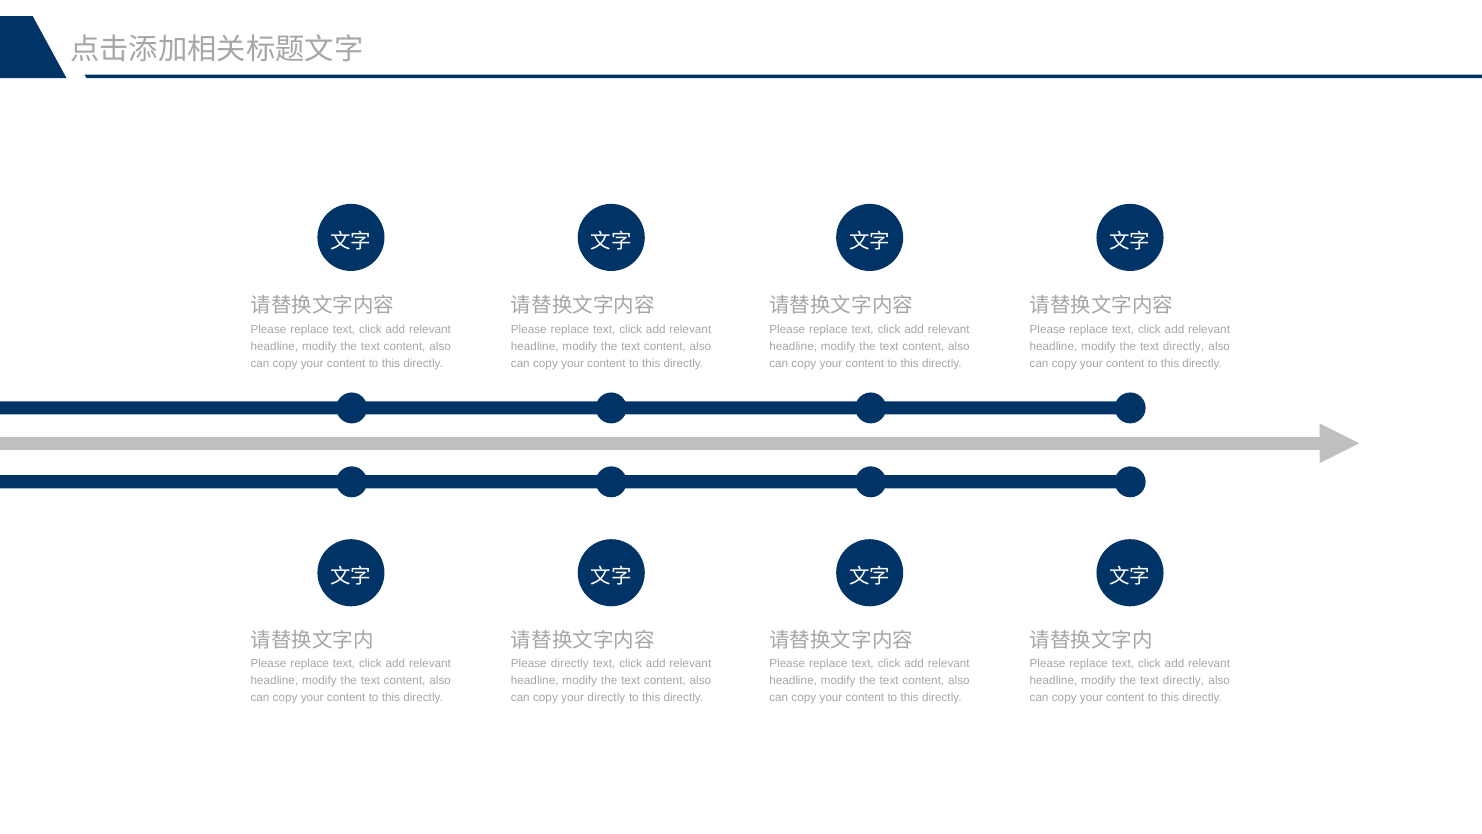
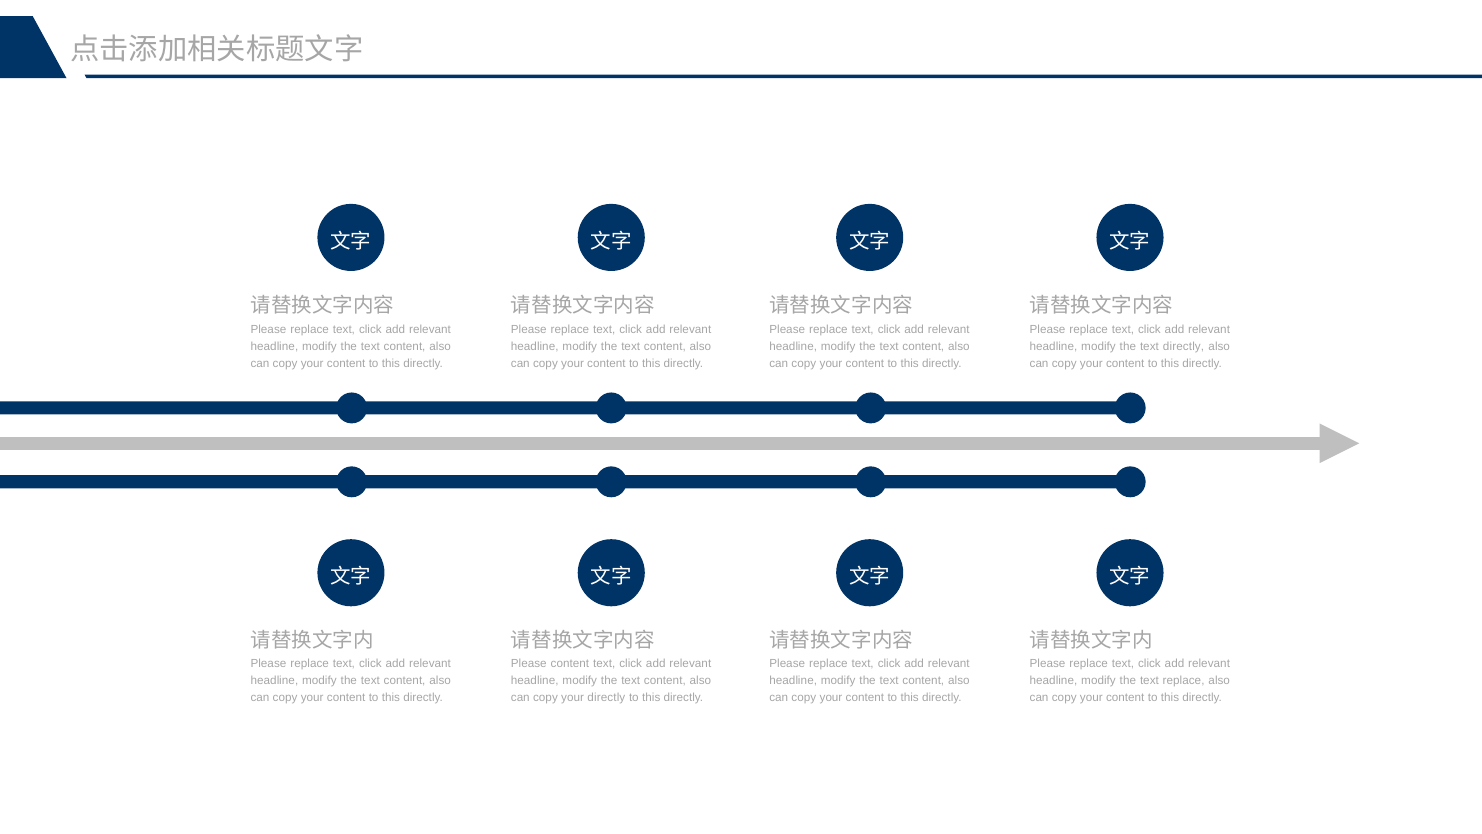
Please directly: directly -> content
directly at (1184, 680): directly -> replace
